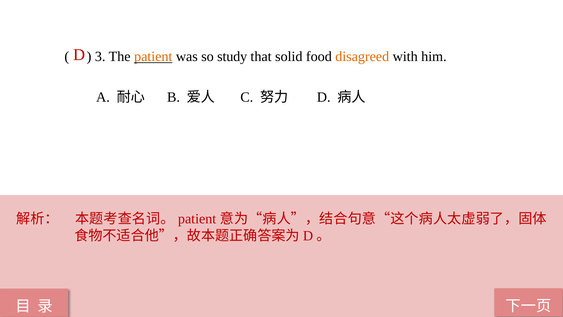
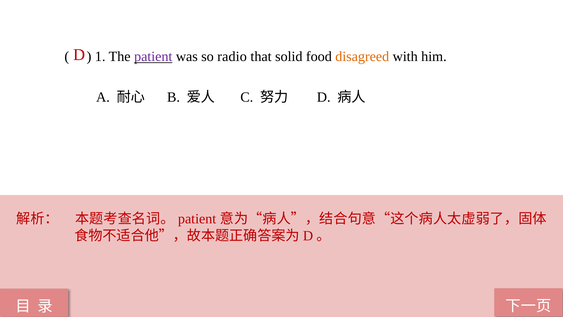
3: 3 -> 1
patient at (153, 56) colour: orange -> purple
study: study -> radio
